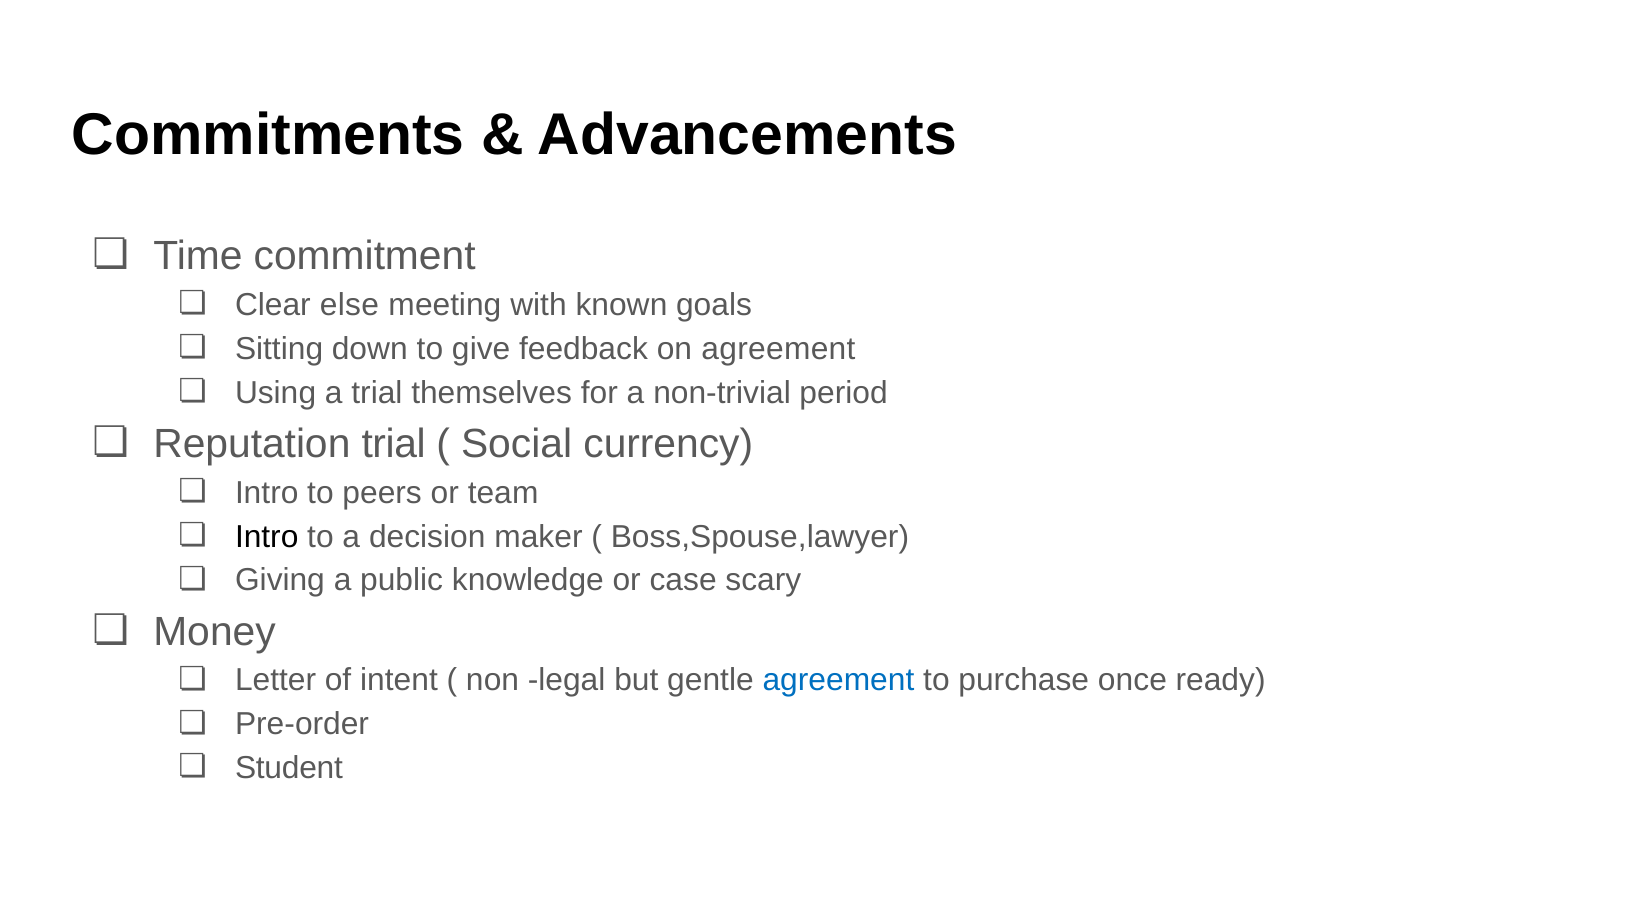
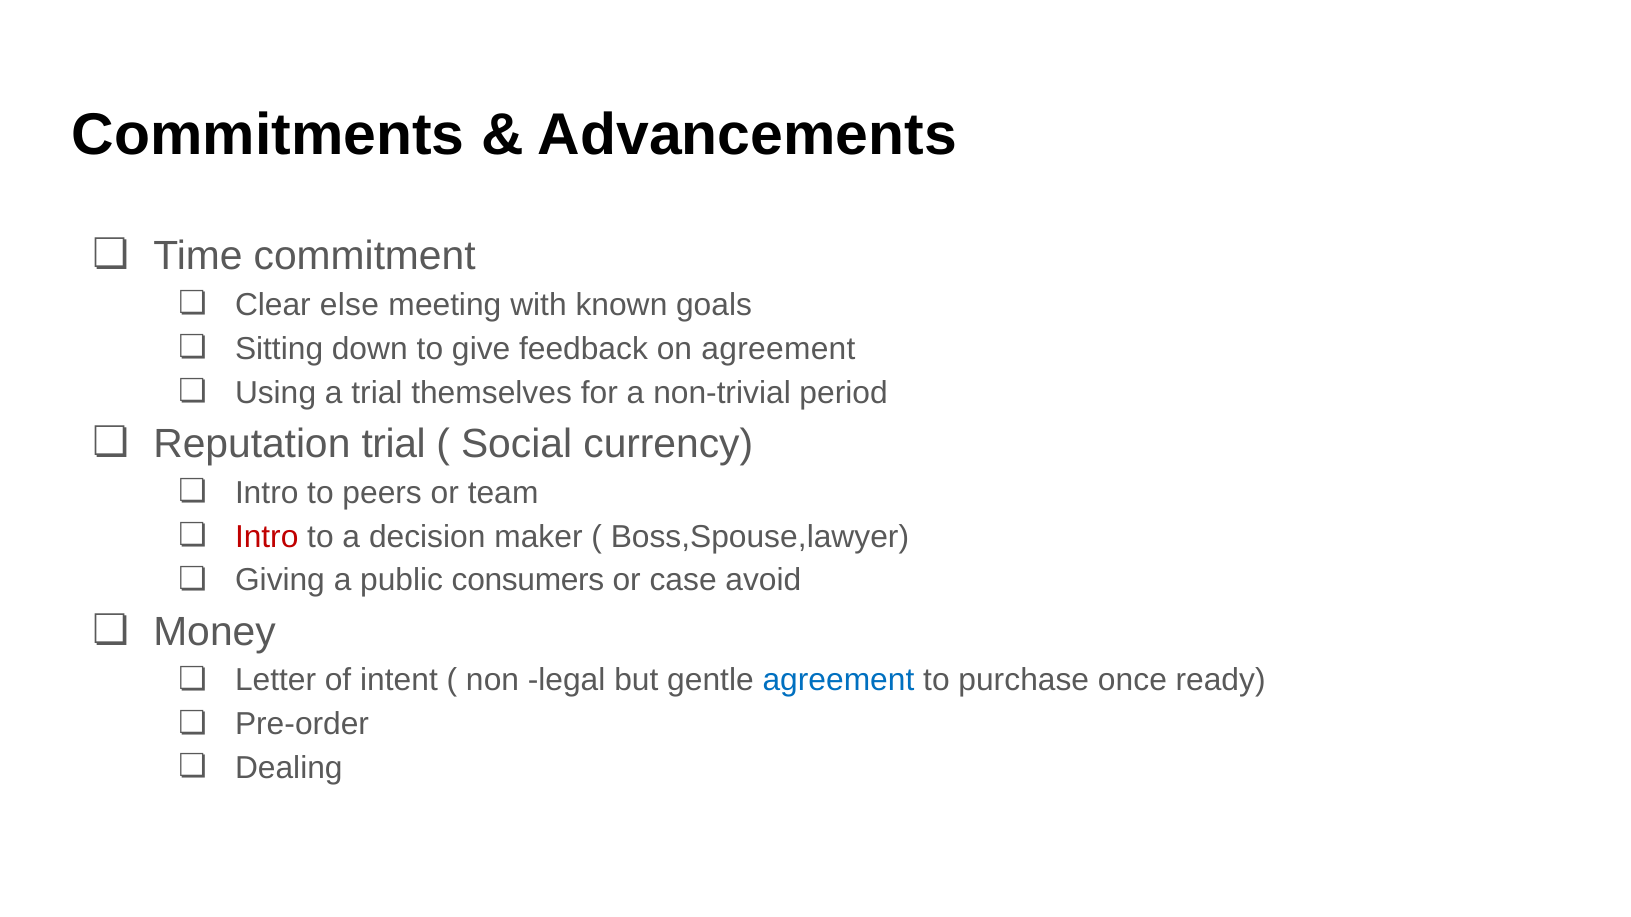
Intro at (267, 537) colour: black -> red
knowledge: knowledge -> consumers
scary: scary -> avoid
Student: Student -> Dealing
